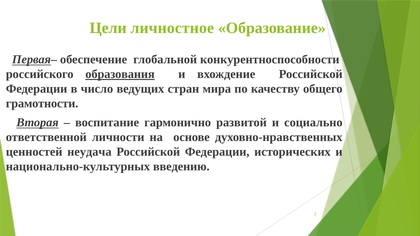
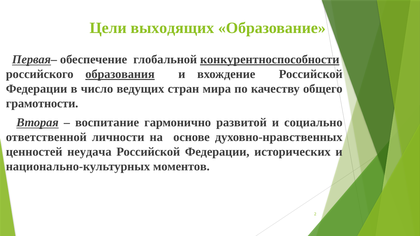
личностное: личностное -> выходящих
конкурентноспособности underline: none -> present
введению: введению -> моментов
